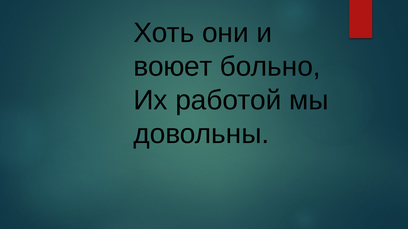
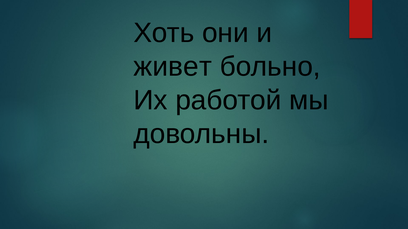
воюет: воюет -> живет
